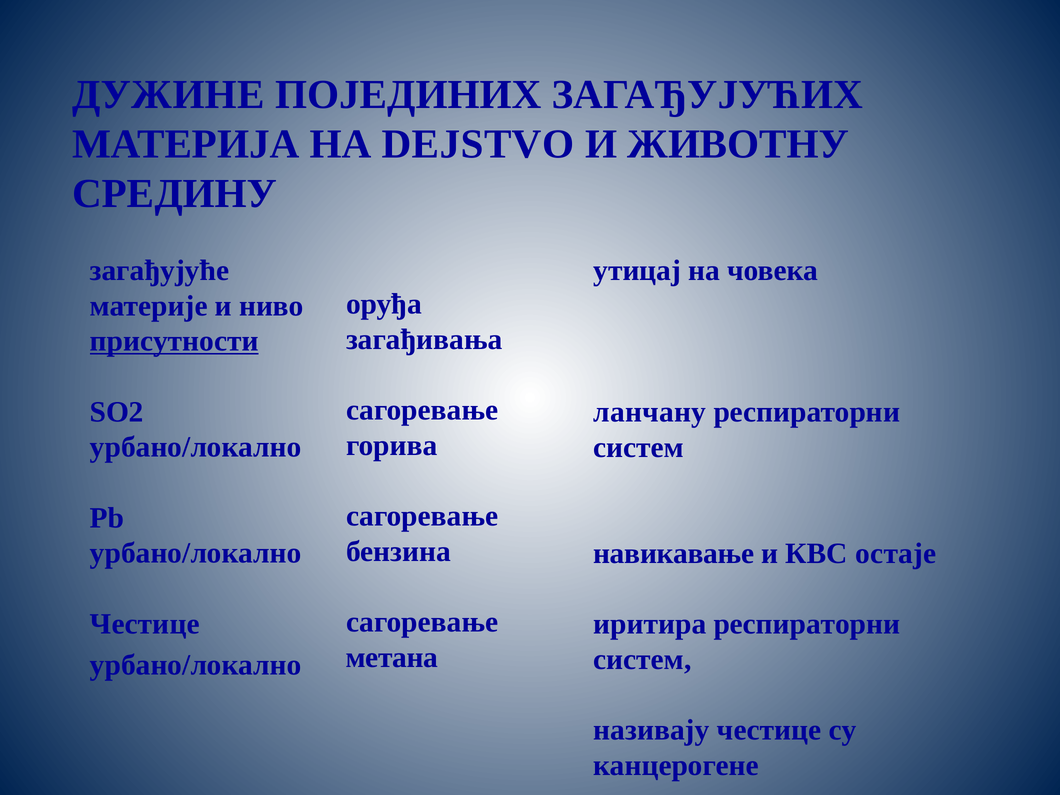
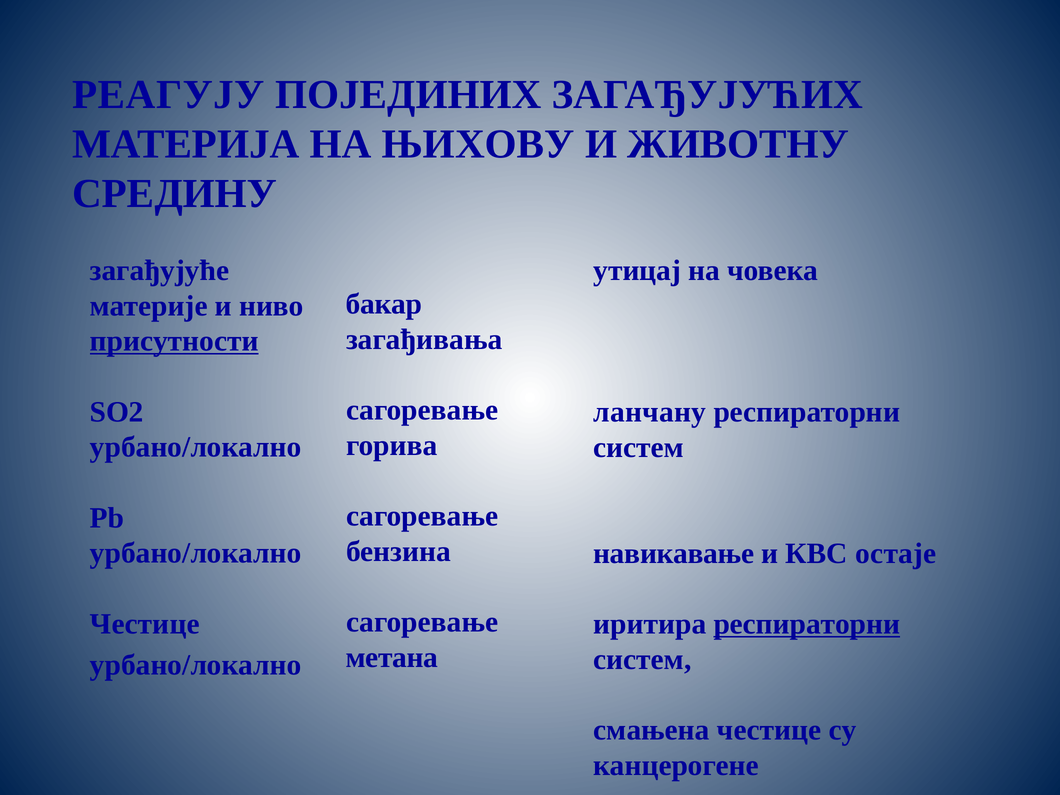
ДУЖИНЕ: ДУЖИНЕ -> РЕАГУЈУ
DEJSTVO: DEJSTVO -> ЊИХОВУ
оруђа: оруђа -> бакар
респираторни at (807, 624) underline: none -> present
називају: називају -> смањена
